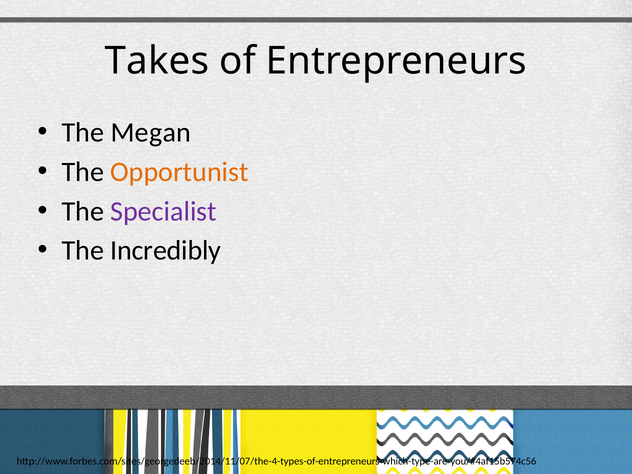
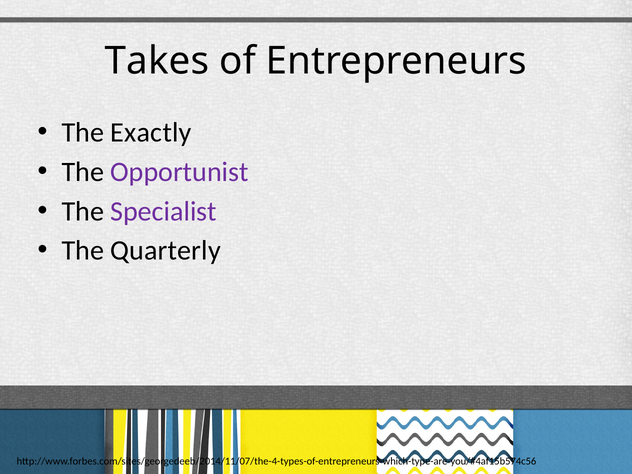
Megan: Megan -> Exactly
Opportunist colour: orange -> purple
Incredibly: Incredibly -> Quarterly
